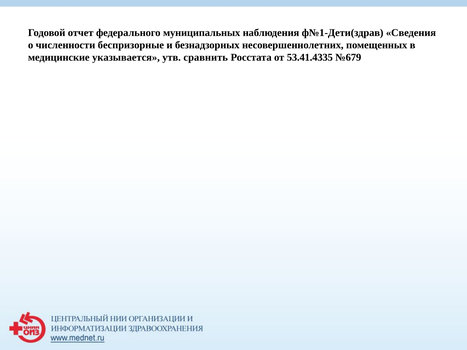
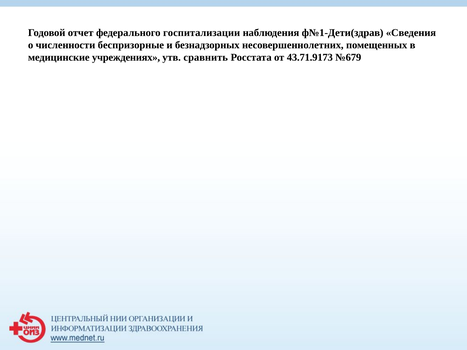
муниципальных: муниципальных -> госпитализации
указывается: указывается -> учреждениях
53.41.4335: 53.41.4335 -> 43.71.9173
